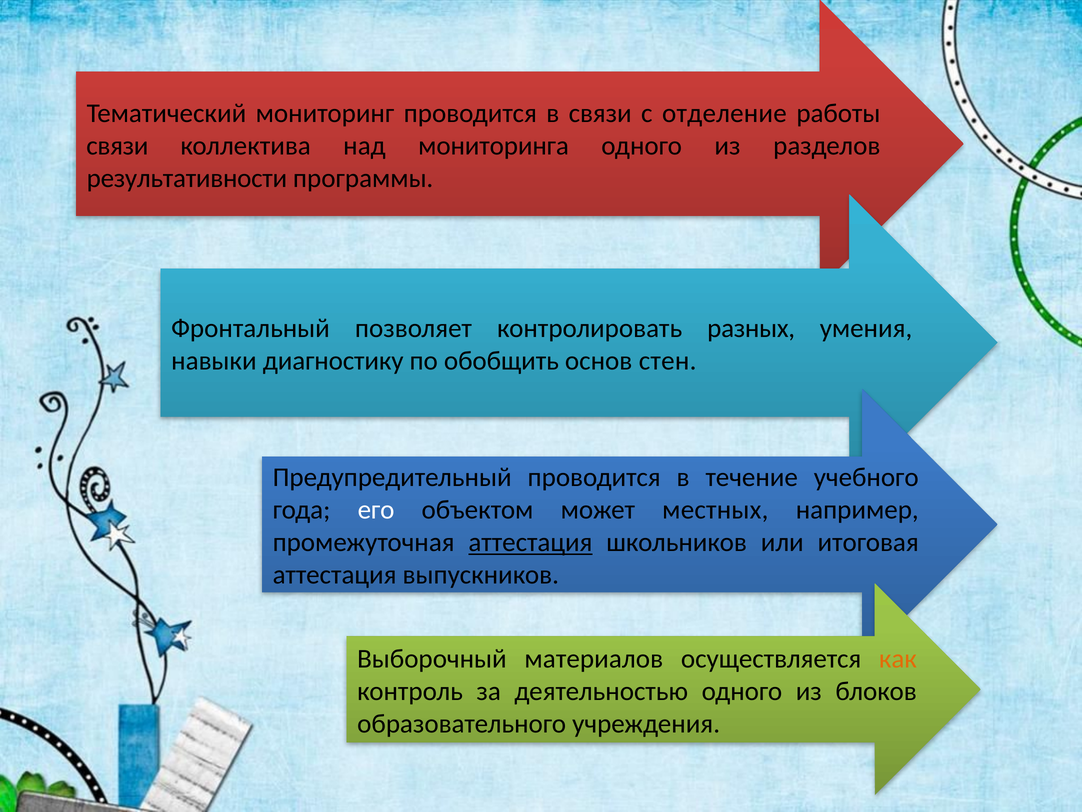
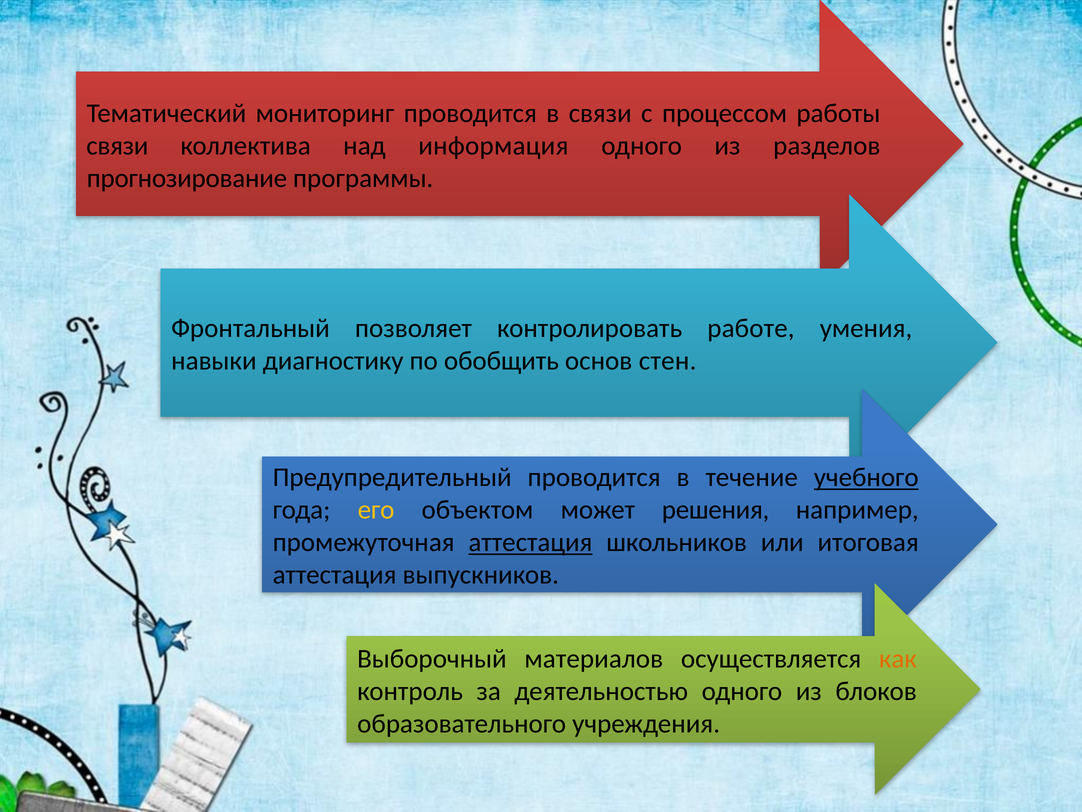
отделение: отделение -> процессом
мониторинга: мониторинга -> информация
результативности: результативности -> прогнозирование
разных: разных -> работе
учебного underline: none -> present
его colour: white -> yellow
местных: местных -> решения
